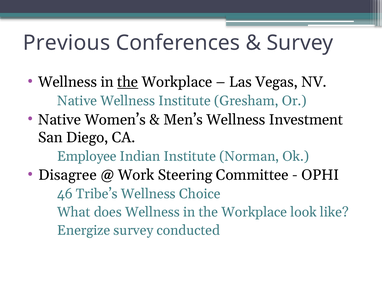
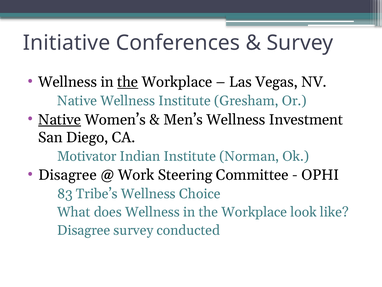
Previous: Previous -> Initiative
Native at (60, 119) underline: none -> present
Employee: Employee -> Motivator
46: 46 -> 83
Energize at (84, 230): Energize -> Disagree
